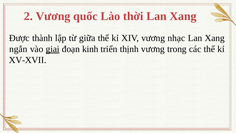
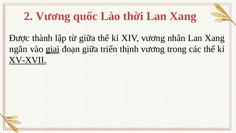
nhạc: nhạc -> nhân
đoạn kinh: kinh -> giữa
XV-XVII underline: none -> present
